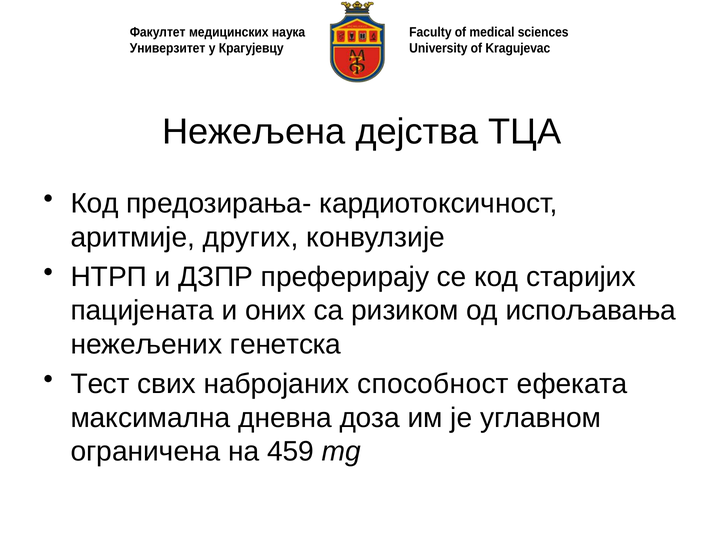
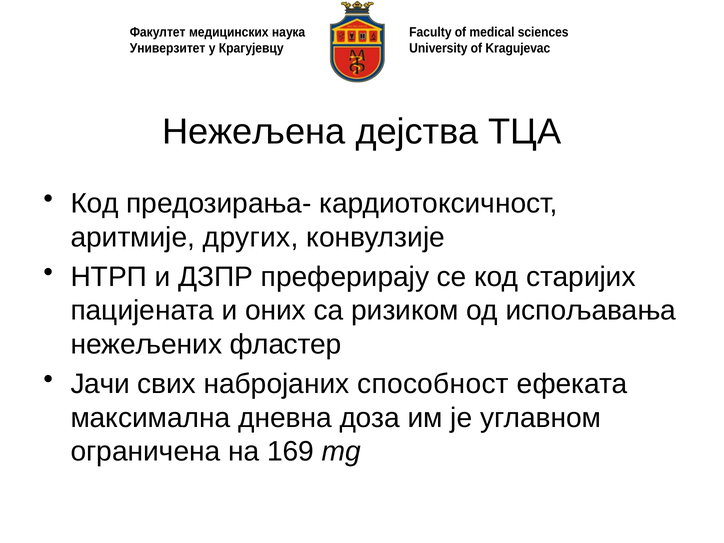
генетска: генетска -> фластер
Тест: Тест -> Јачи
459: 459 -> 169
